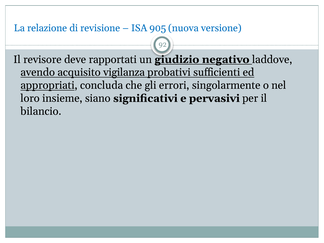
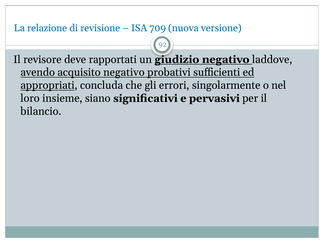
905: 905 -> 709
acquisito vigilanza: vigilanza -> negativo
